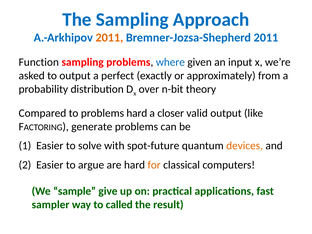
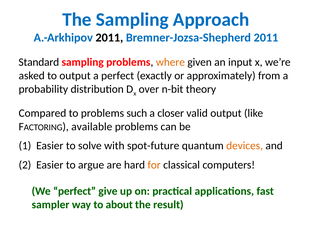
2011 at (109, 38) colour: orange -> black
Function: Function -> Standard
where colour: blue -> orange
problems hard: hard -> such
generate: generate -> available
We sample: sample -> perfect
called: called -> about
